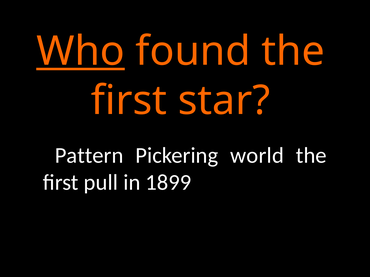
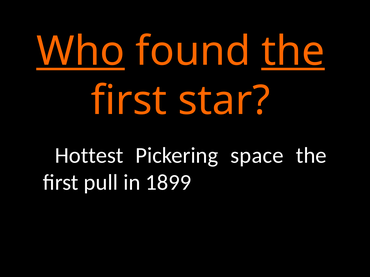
the at (293, 52) underline: none -> present
Pattern: Pattern -> Hottest
world: world -> space
